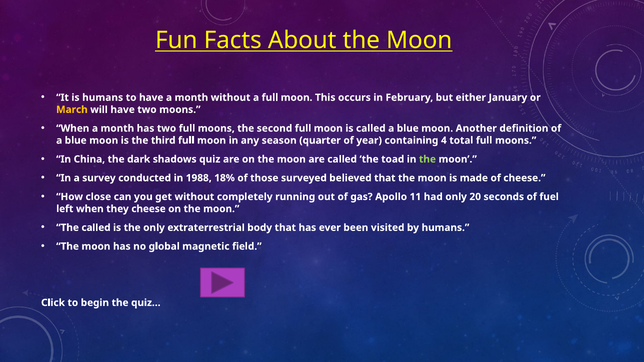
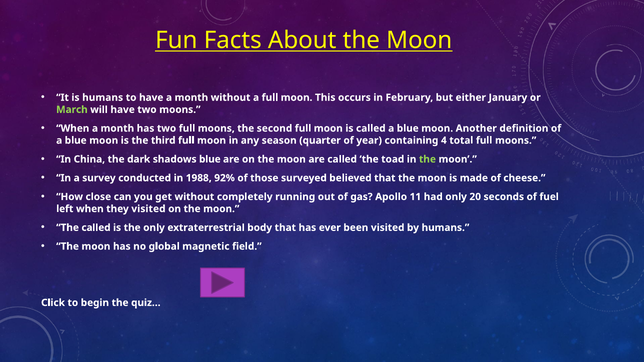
March colour: yellow -> light green
shadows quiz: quiz -> blue
18%: 18% -> 92%
they cheese: cheese -> visited
